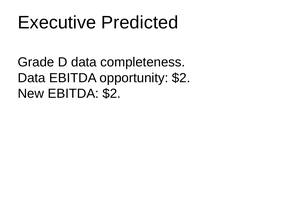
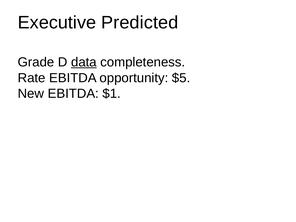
data at (84, 62) underline: none -> present
Data at (32, 78): Data -> Rate
opportunity $2: $2 -> $5
EBITDA $2: $2 -> $1
